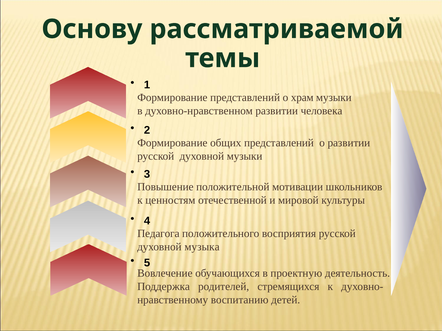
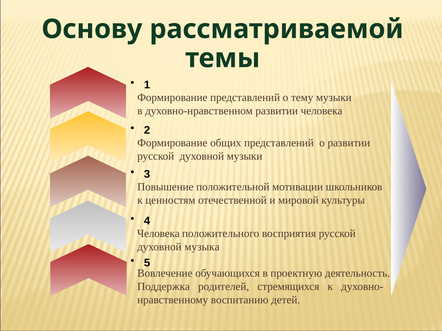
храм: храм -> тему
Педагога at (158, 234): Педагога -> Человека
